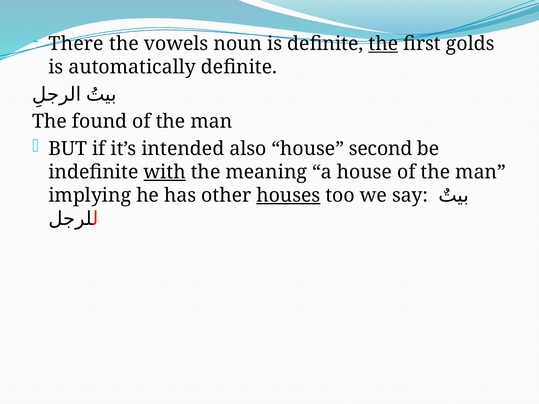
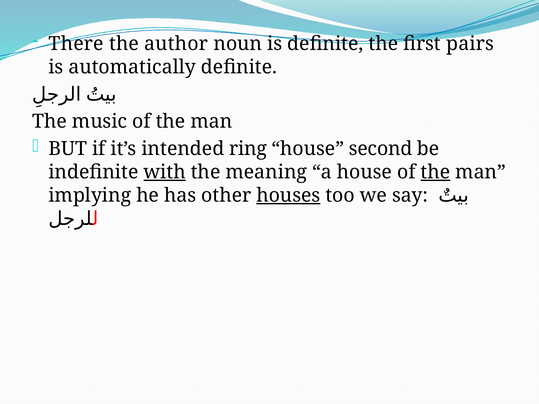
vowels: vowels -> author
the at (383, 44) underline: present -> none
golds: golds -> pairs
found: found -> music
also: also -> ring
the at (435, 172) underline: none -> present
